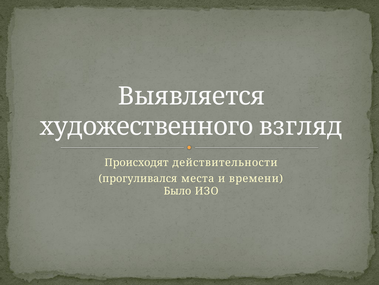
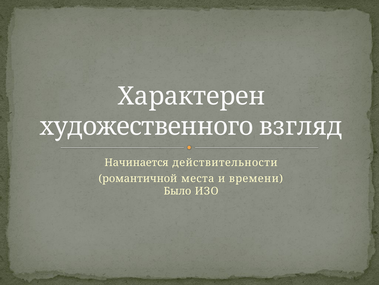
Выявляется: Выявляется -> Характерен
Происходят: Происходят -> Начинается
прогуливался: прогуливался -> романтичной
